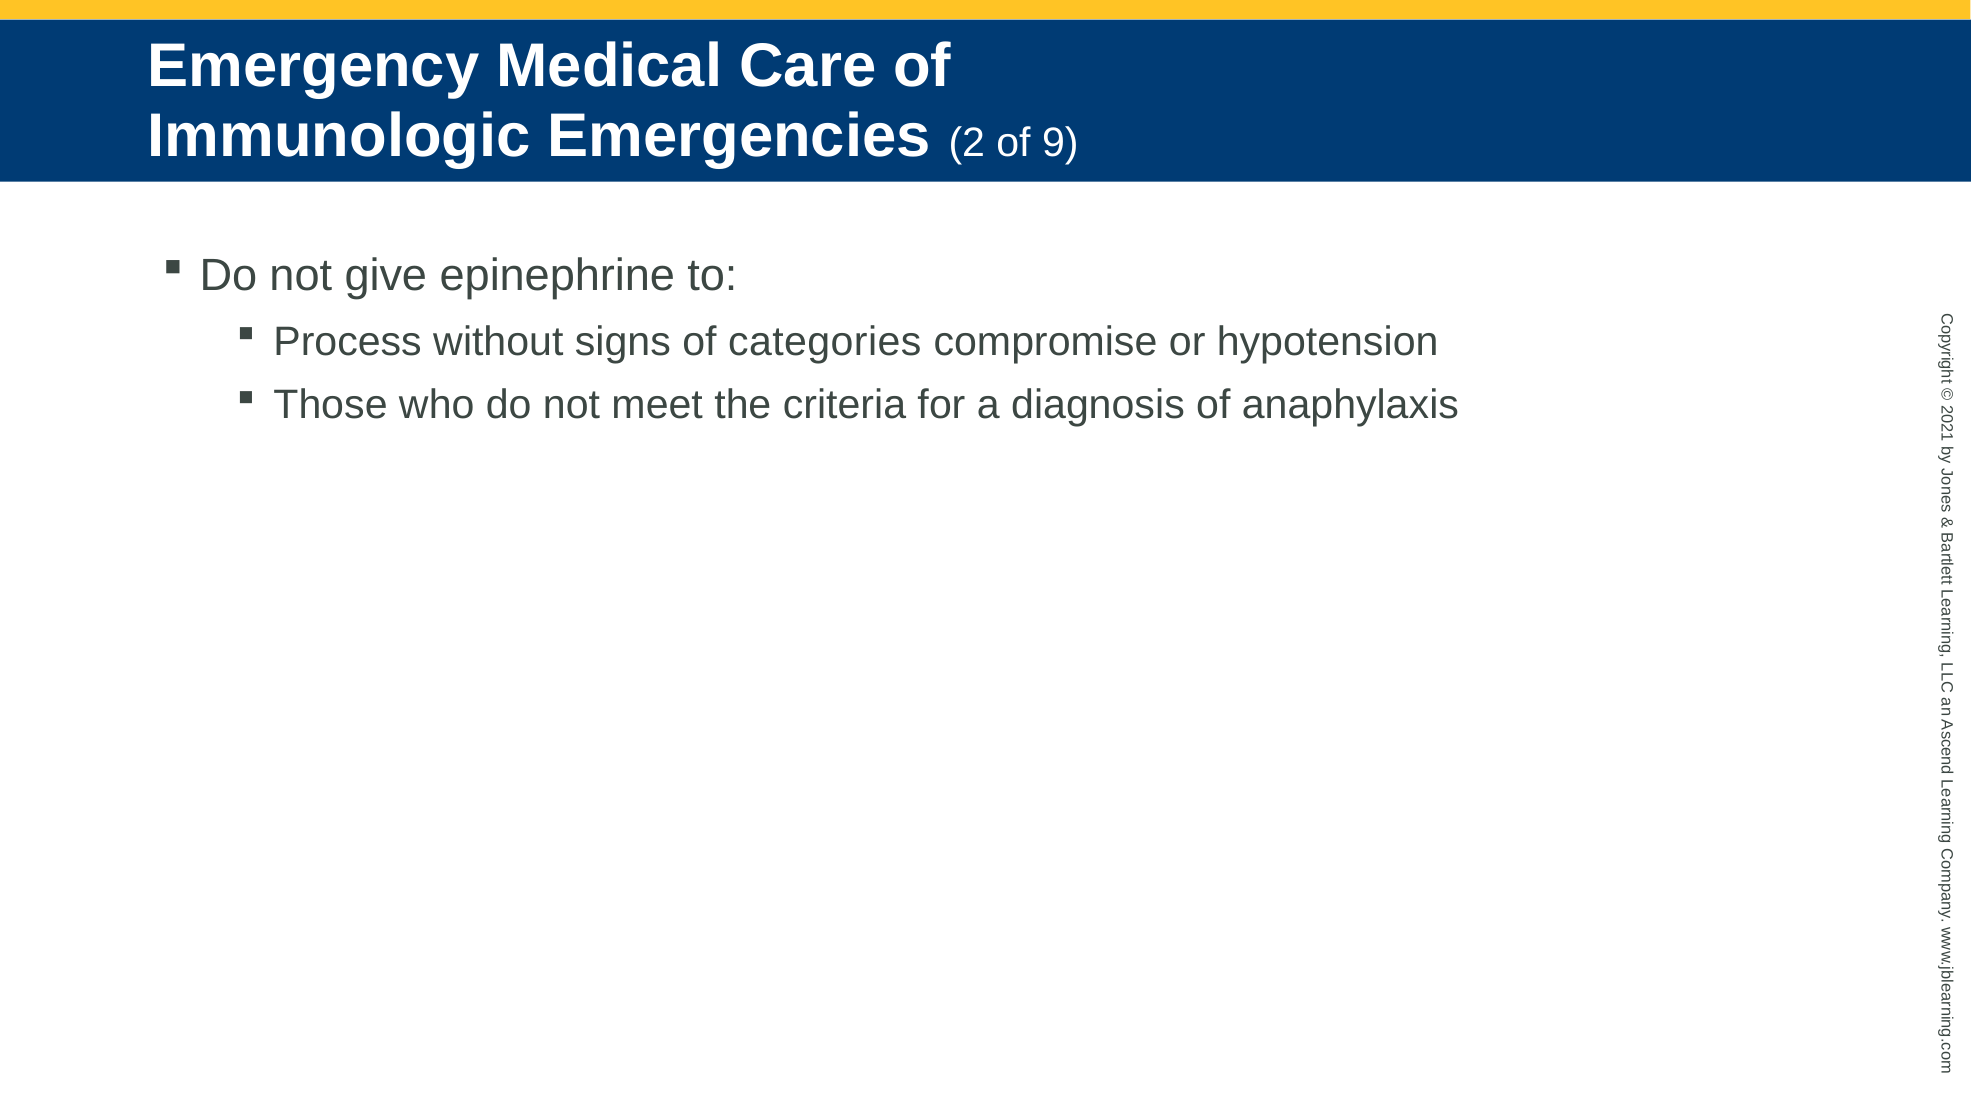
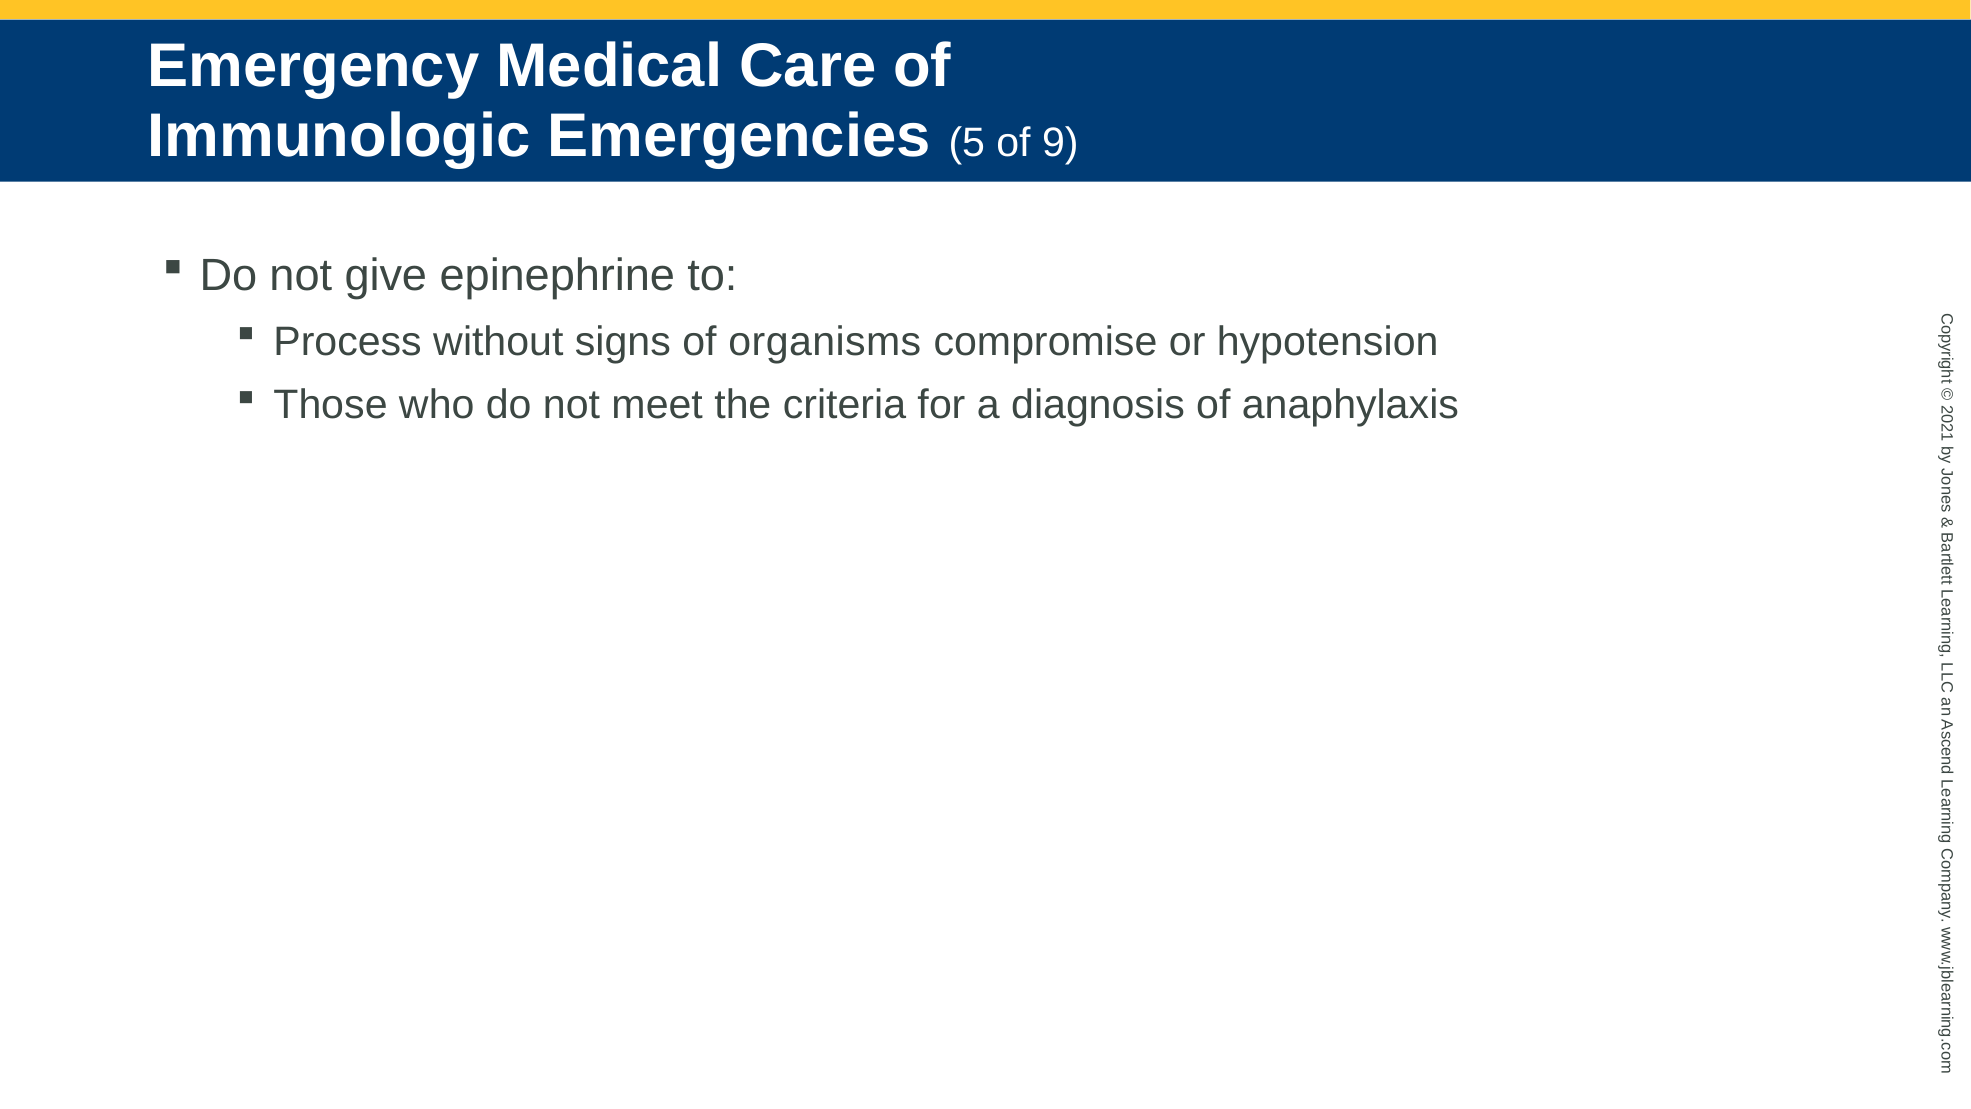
Emergencies 2: 2 -> 5
categories: categories -> organisms
